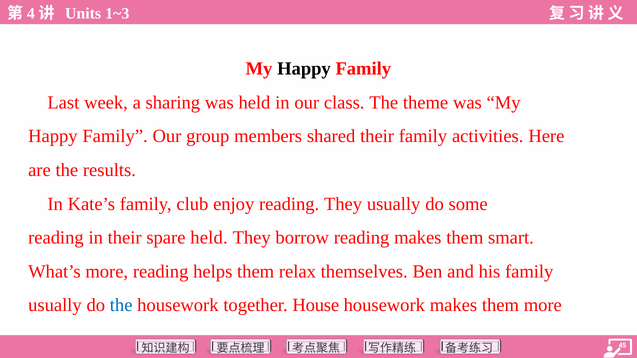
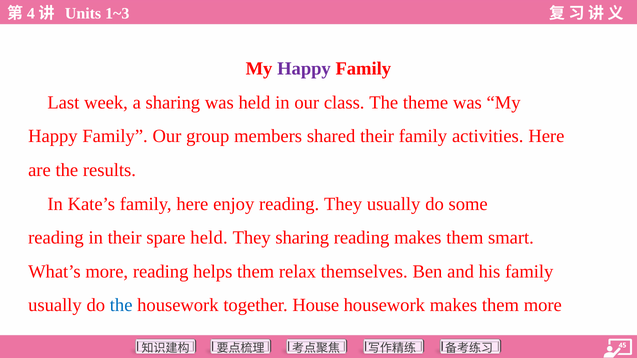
Happy at (304, 69) colour: black -> purple
family club: club -> here
They borrow: borrow -> sharing
